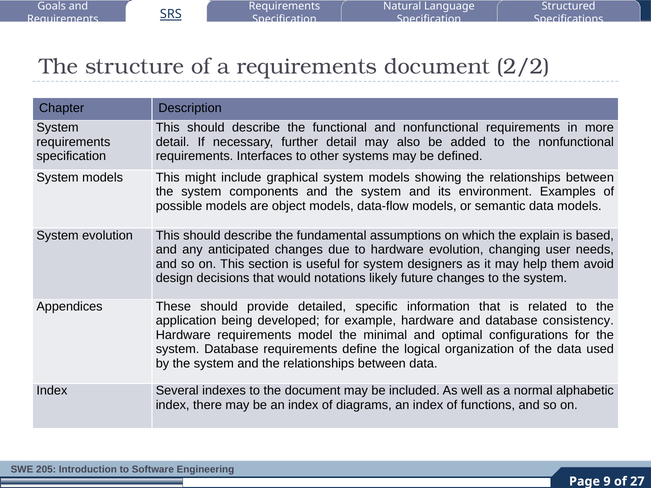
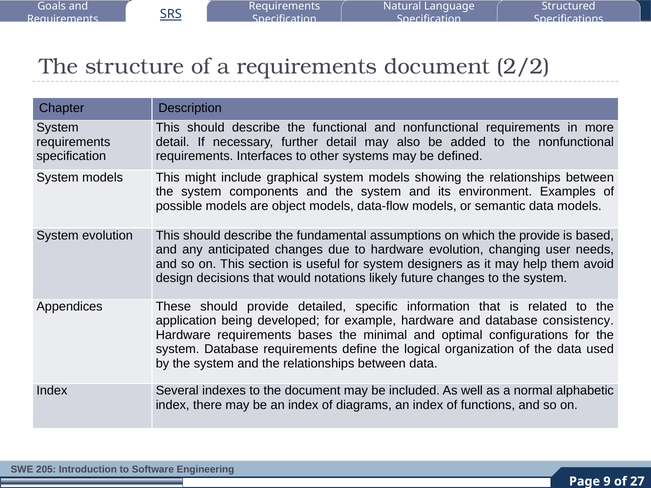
the explain: explain -> provide
model: model -> bases
